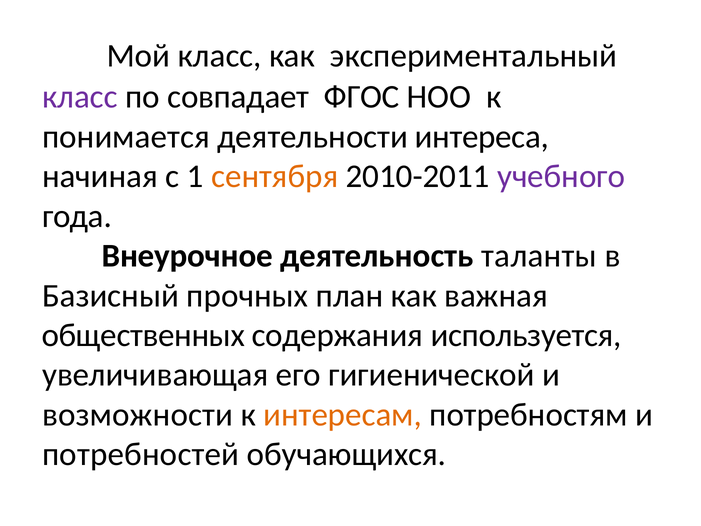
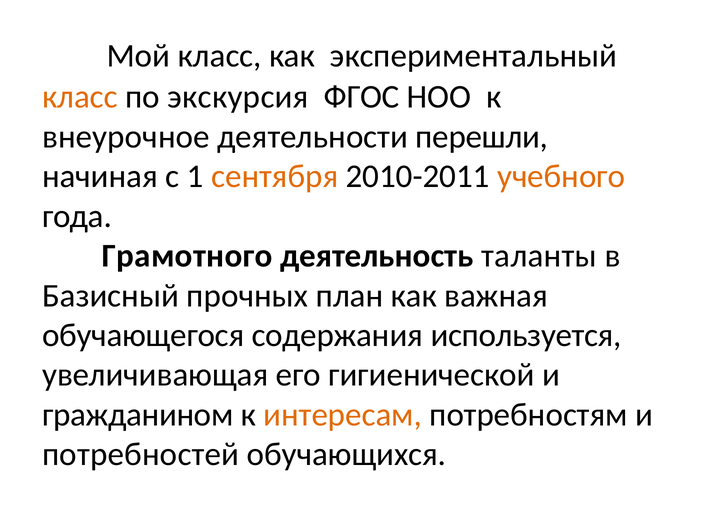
класс at (80, 97) colour: purple -> orange
совпадает: совпадает -> экскурсия
понимается: понимается -> внеурочное
интереса: интереса -> перешли
учебного colour: purple -> orange
Внеурочное: Внеурочное -> Грамотного
общественных: общественных -> обучающегося
возможности: возможности -> гражданином
